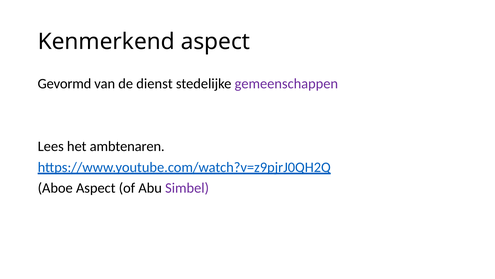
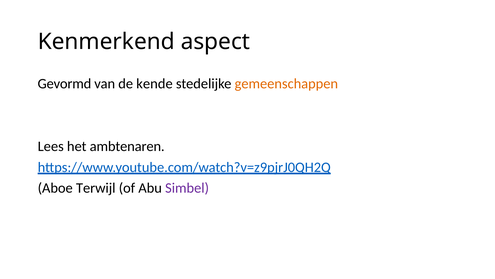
dienst: dienst -> kende
gemeenschappen colour: purple -> orange
Aboe Aspect: Aspect -> Terwijl
